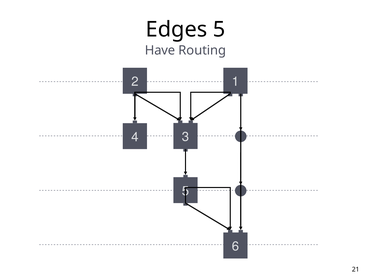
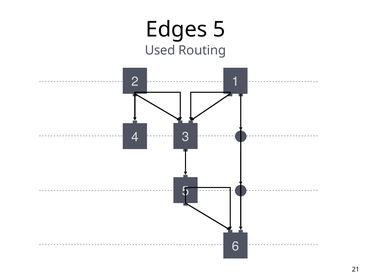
Have: Have -> Used
